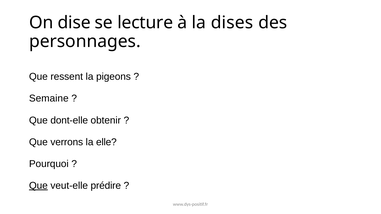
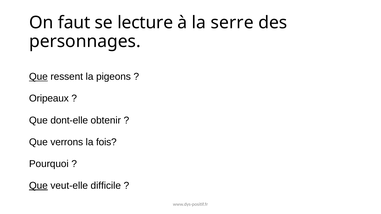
dise: dise -> faut
dises: dises -> serre
Que at (38, 77) underline: none -> present
Semaine: Semaine -> Oripeaux
elle: elle -> fois
prédire: prédire -> difficile
